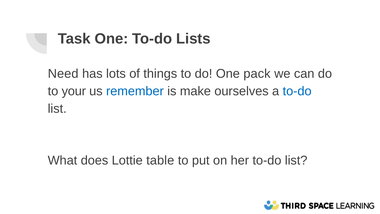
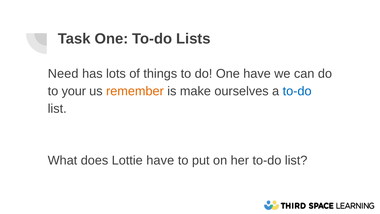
One pack: pack -> have
remember colour: blue -> orange
Lottie table: table -> have
